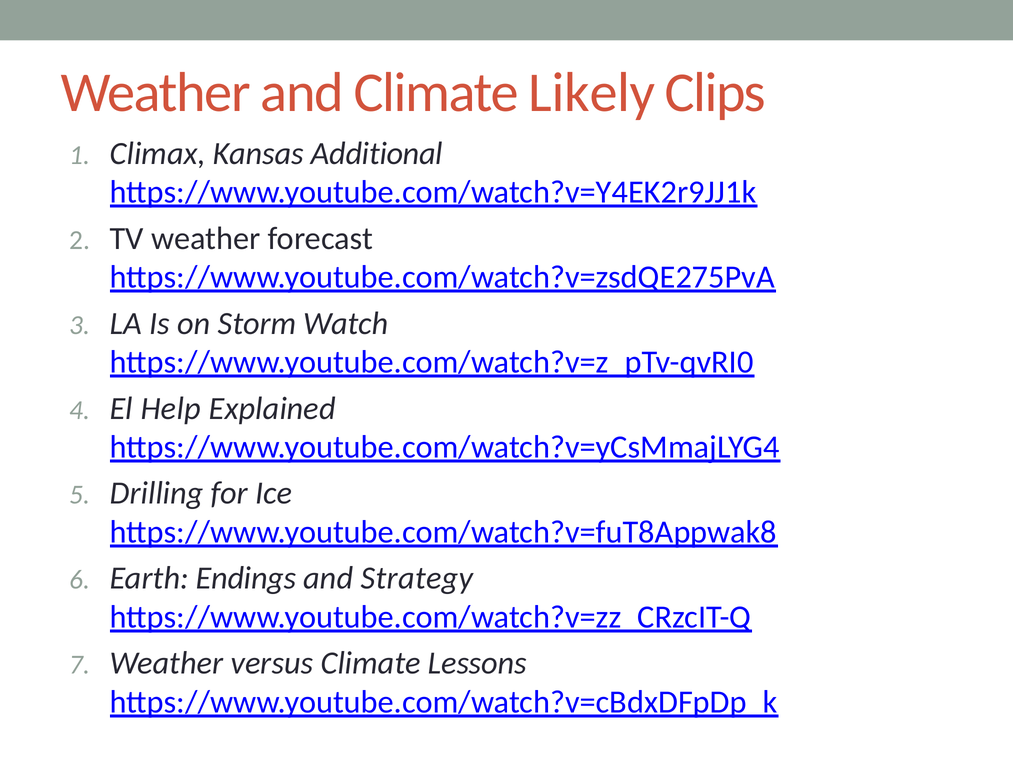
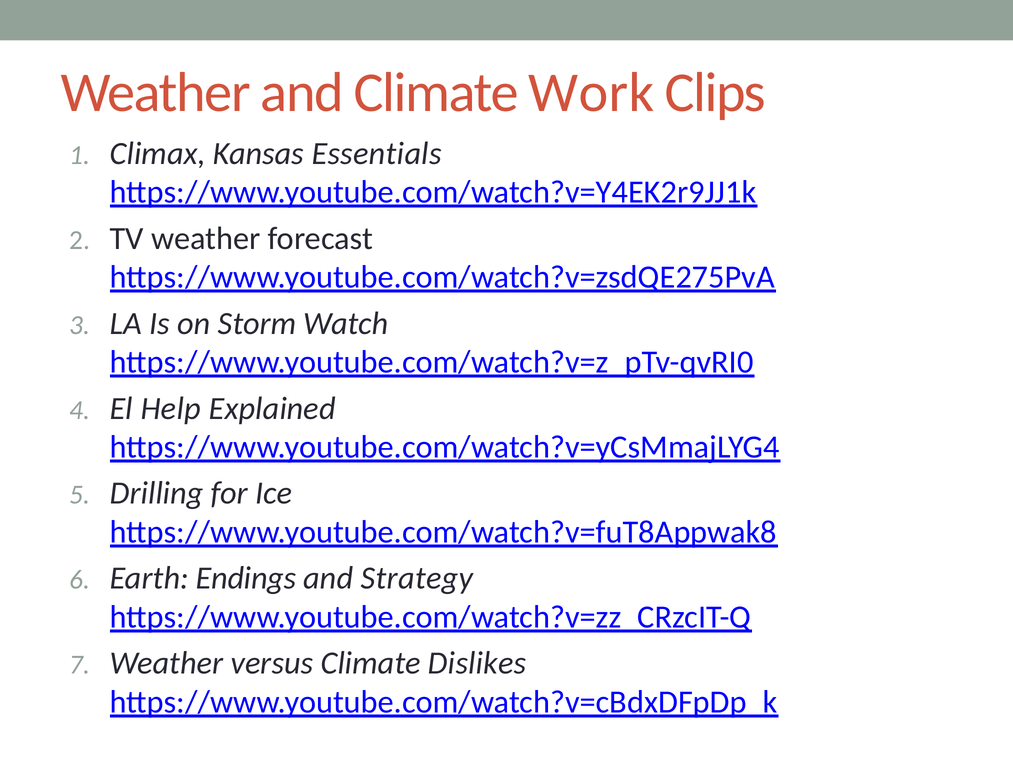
Likely: Likely -> Work
Additional: Additional -> Essentials
Lessons: Lessons -> Dislikes
